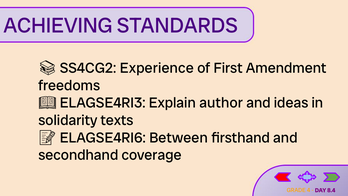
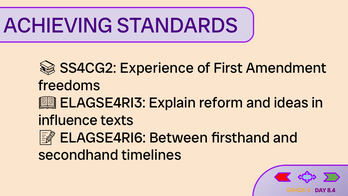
author: author -> reform
solidarity: solidarity -> influence
coverage: coverage -> timelines
